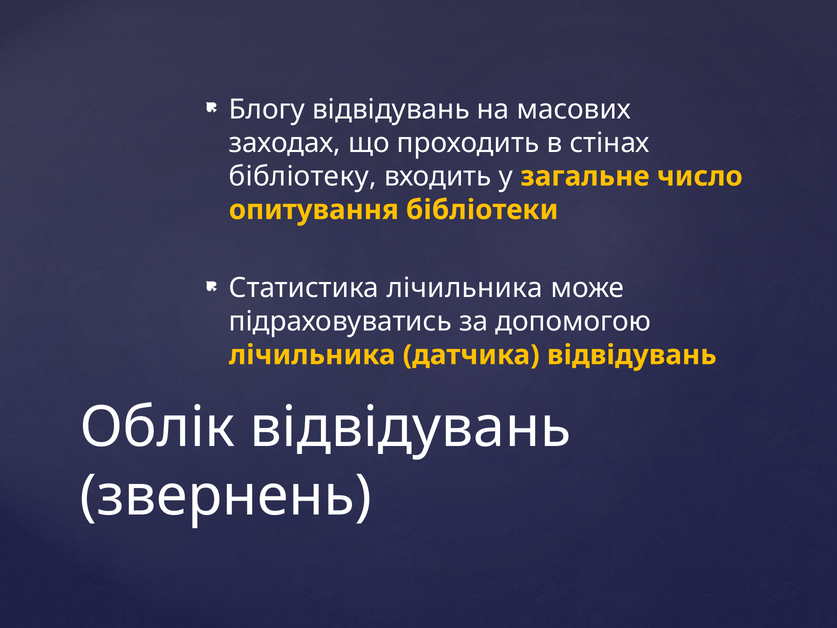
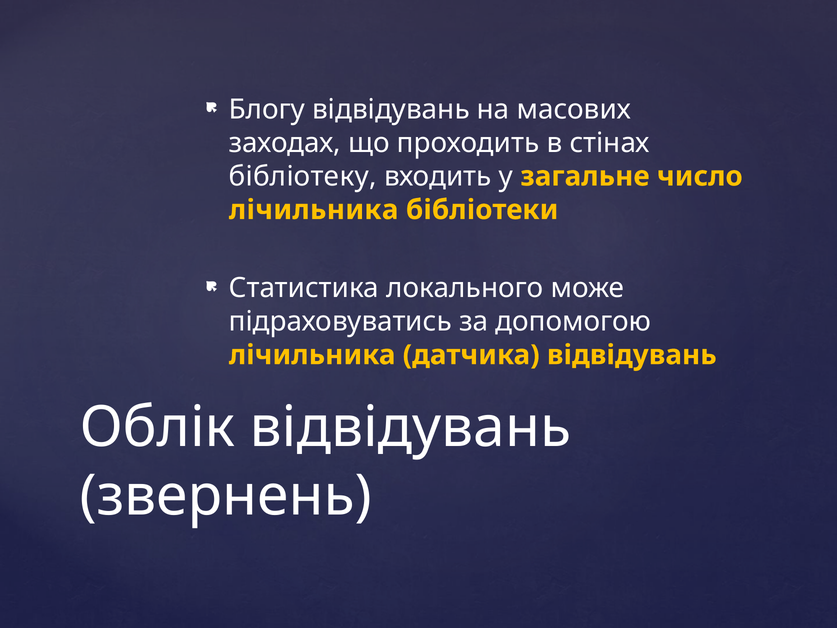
опитування at (314, 210): опитування -> лічильника
Статистика лічильника: лічильника -> локального
